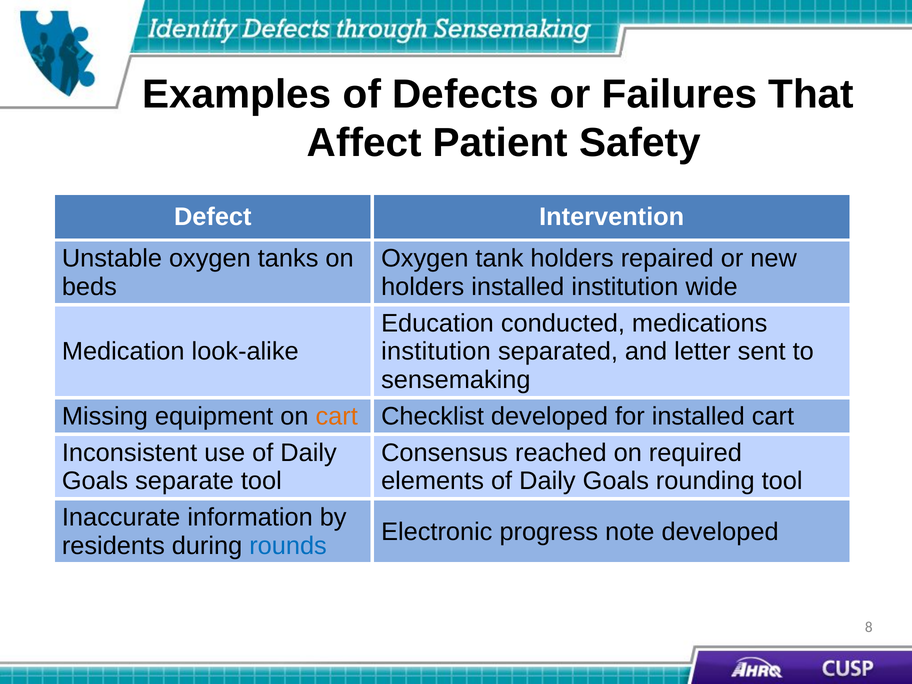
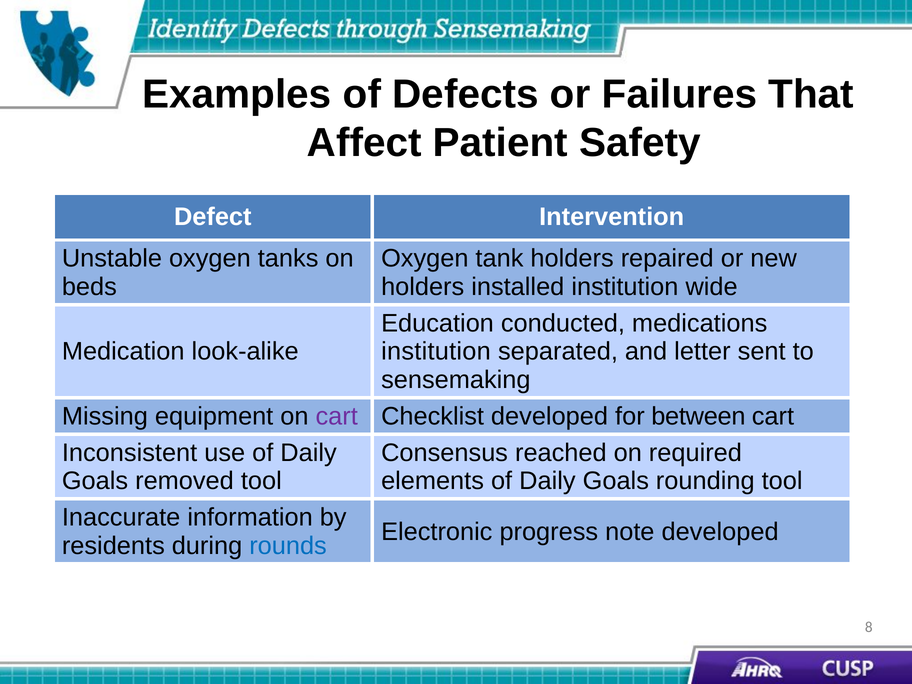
cart at (337, 416) colour: orange -> purple
for installed: installed -> between
separate: separate -> removed
